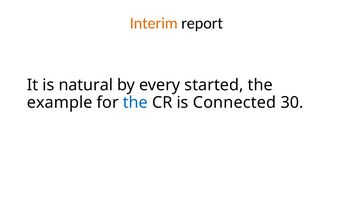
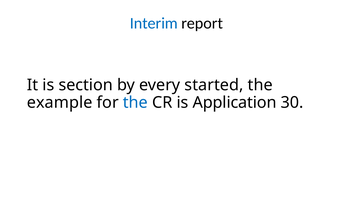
Interim colour: orange -> blue
natural: natural -> section
Connected: Connected -> Application
